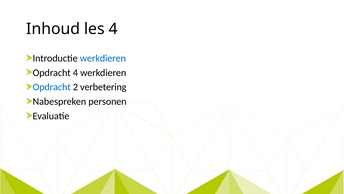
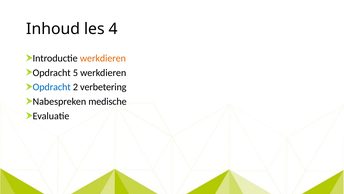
werkdieren at (103, 58) colour: blue -> orange
Opdracht 4: 4 -> 5
personen: personen -> medische
